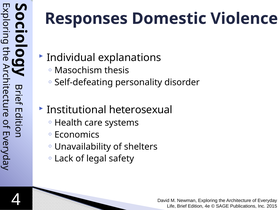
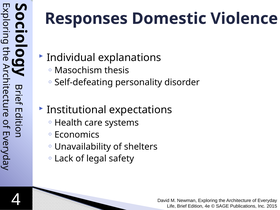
heterosexual: heterosexual -> expectations
